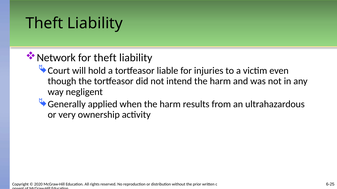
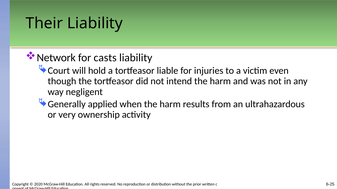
Theft at (44, 23): Theft -> Their
for theft: theft -> casts
